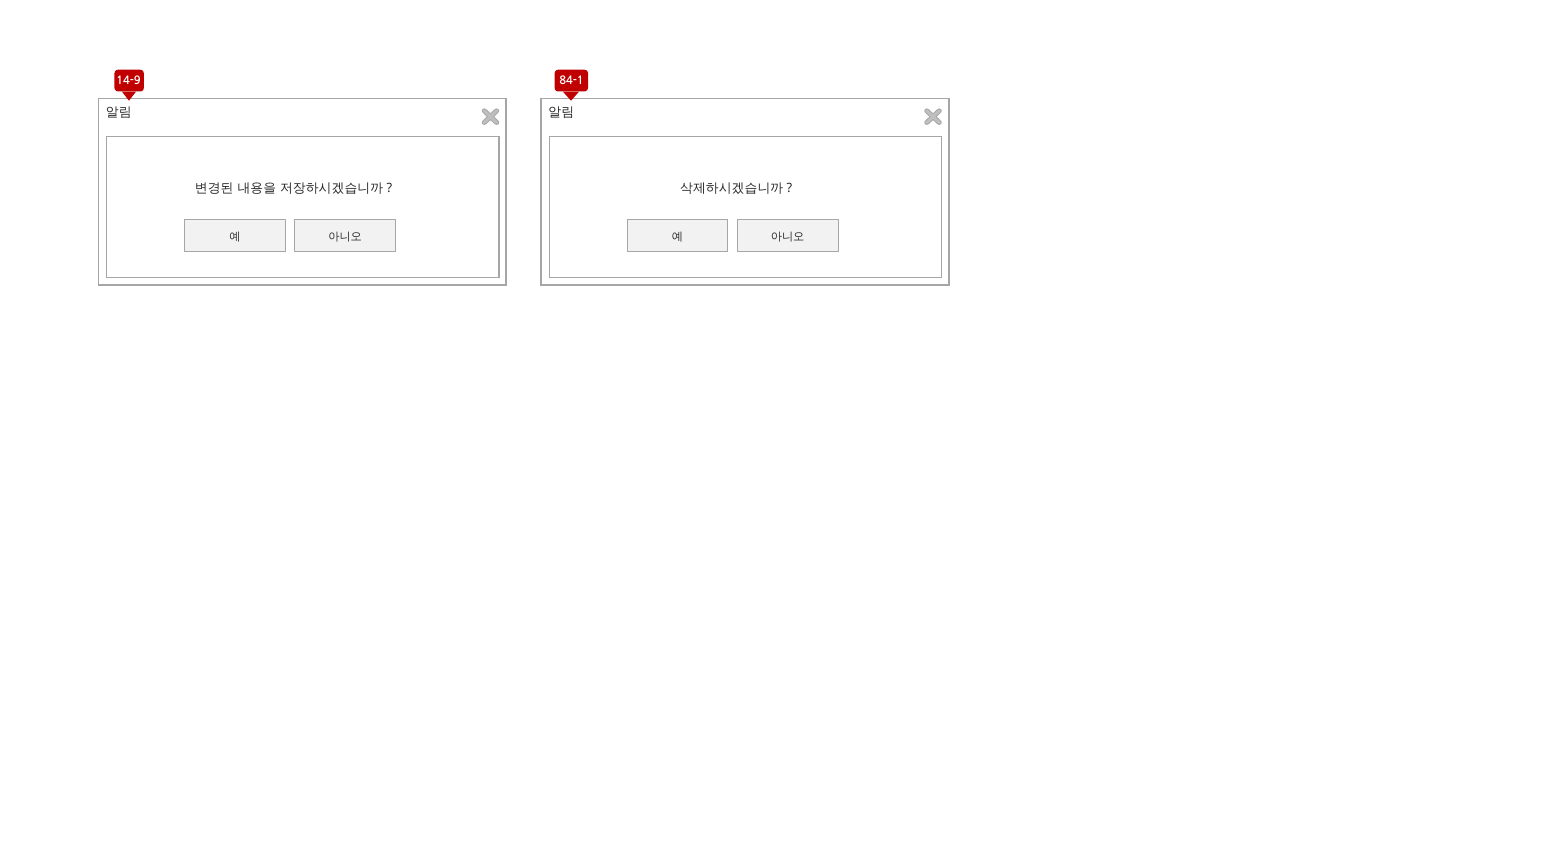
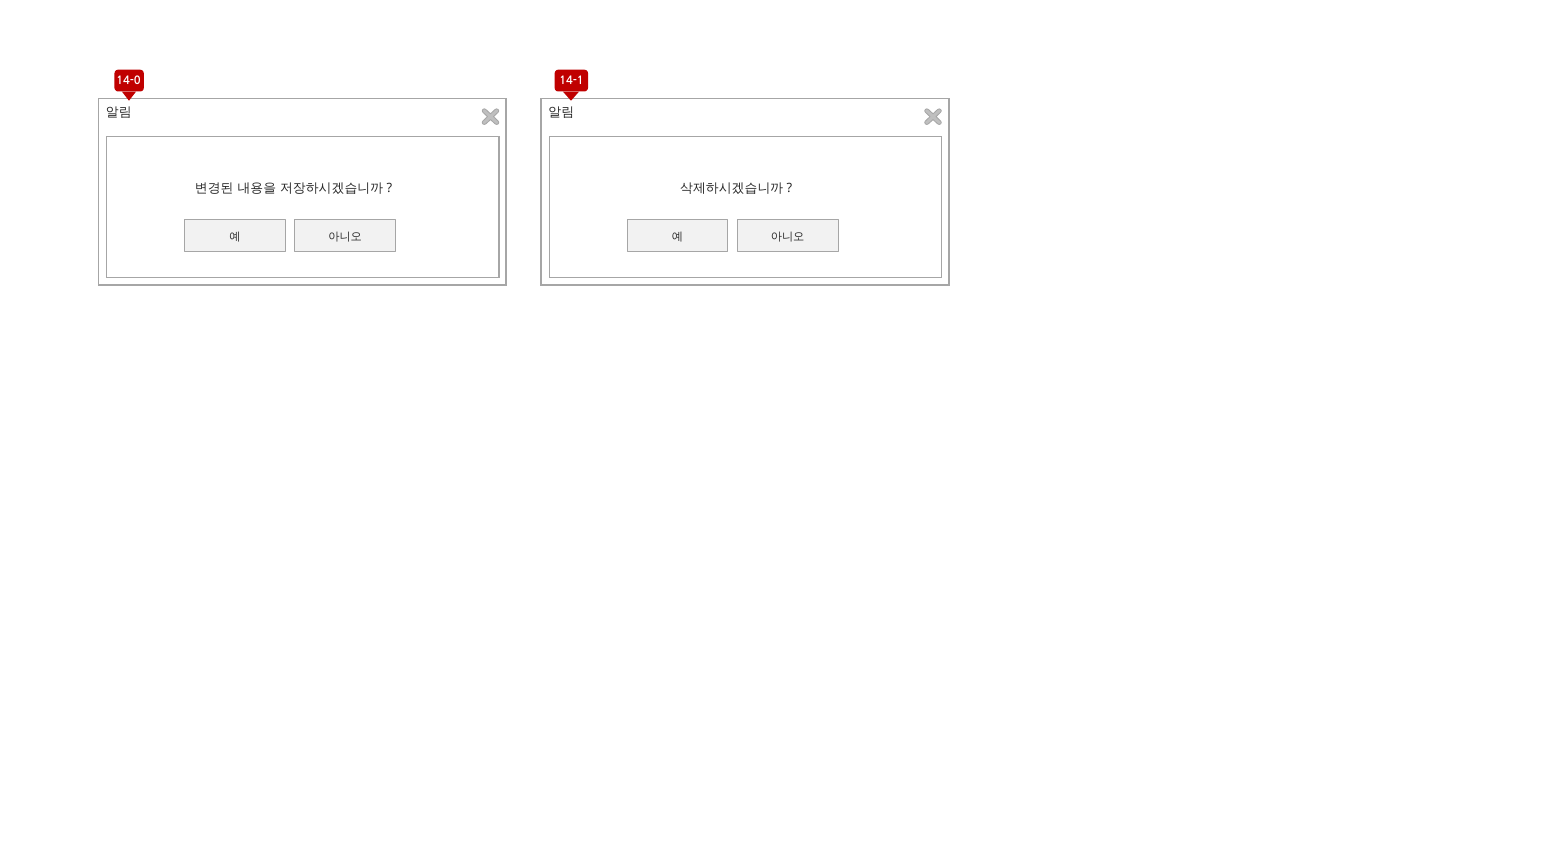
14-9: 14-9 -> 14-0
84-1: 84-1 -> 14-1
